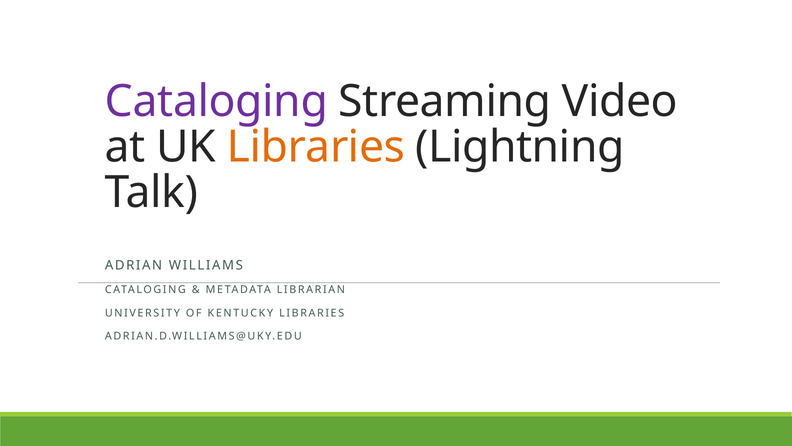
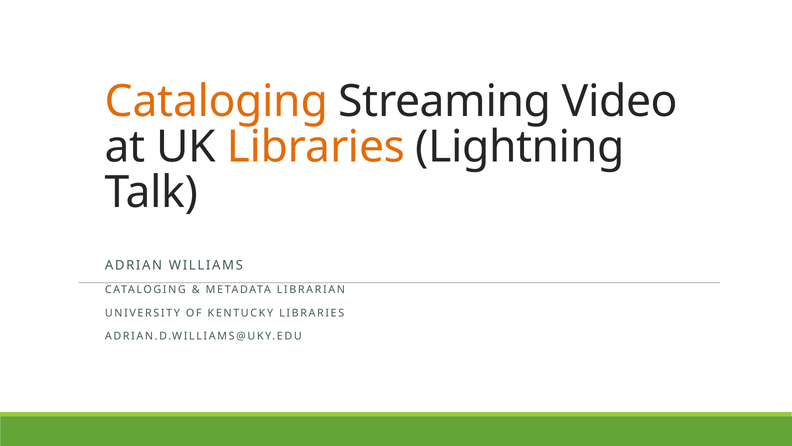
Cataloging at (216, 101) colour: purple -> orange
